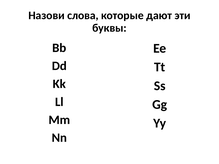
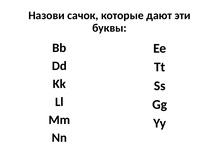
слова: слова -> сачок
